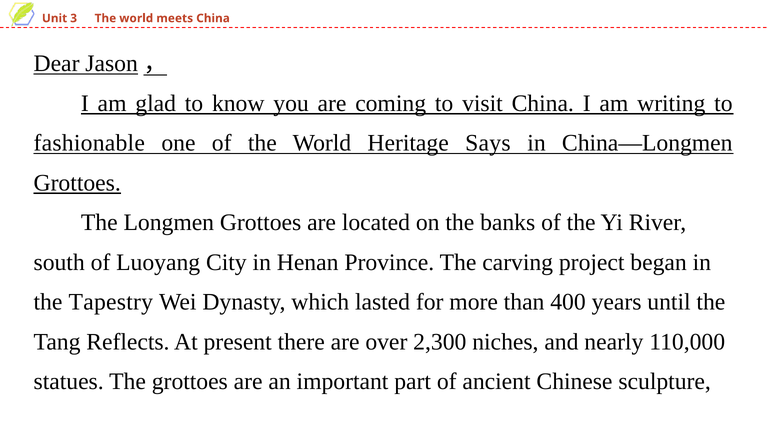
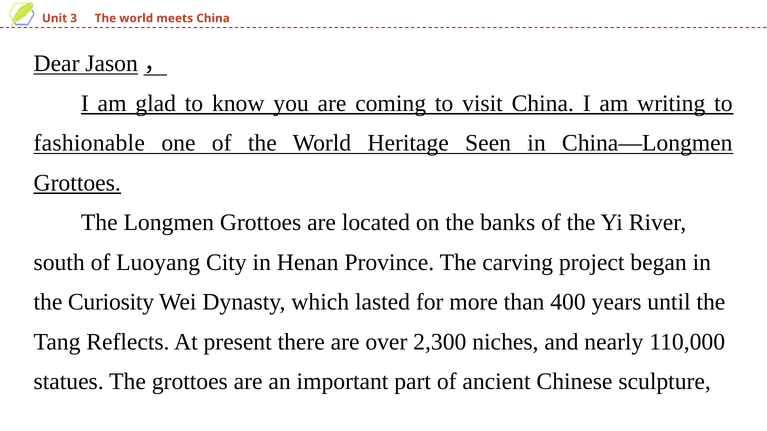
Says: Says -> Seen
Tapestry: Tapestry -> Curiosity
